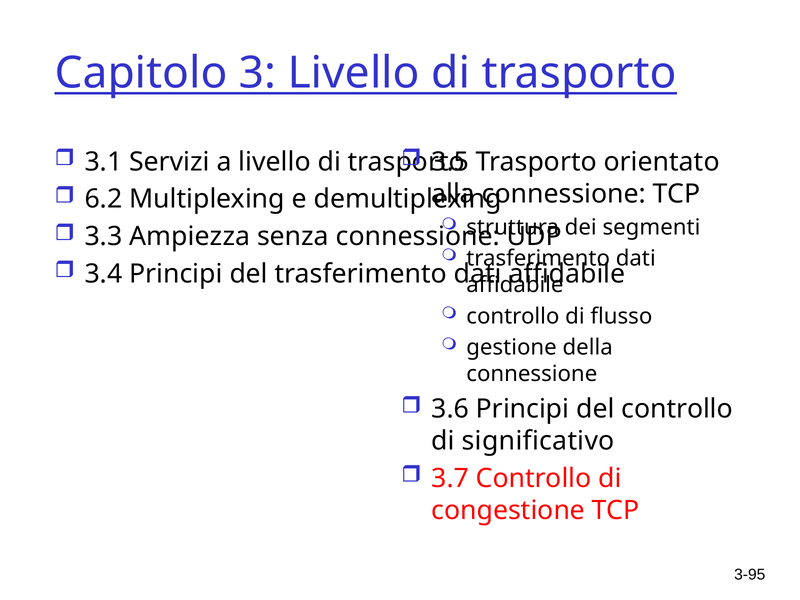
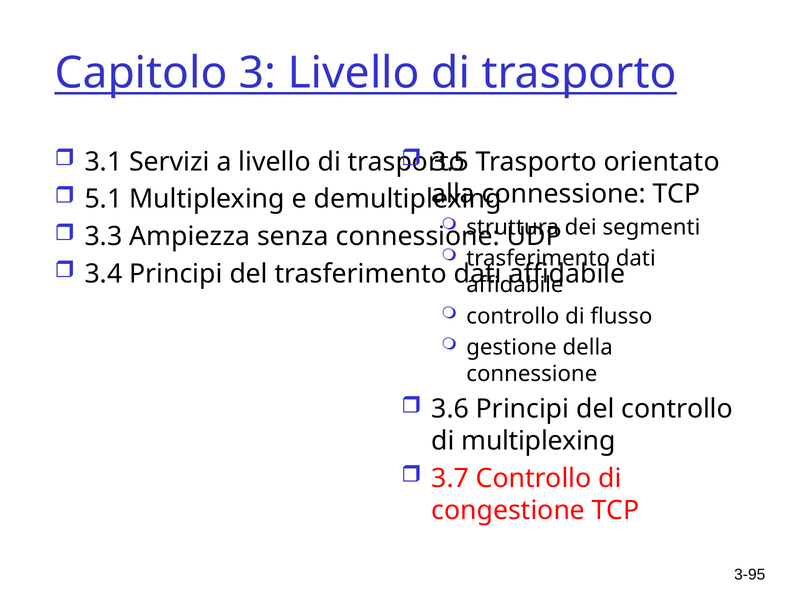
6.2: 6.2 -> 5.1
di significativo: significativo -> multiplexing
